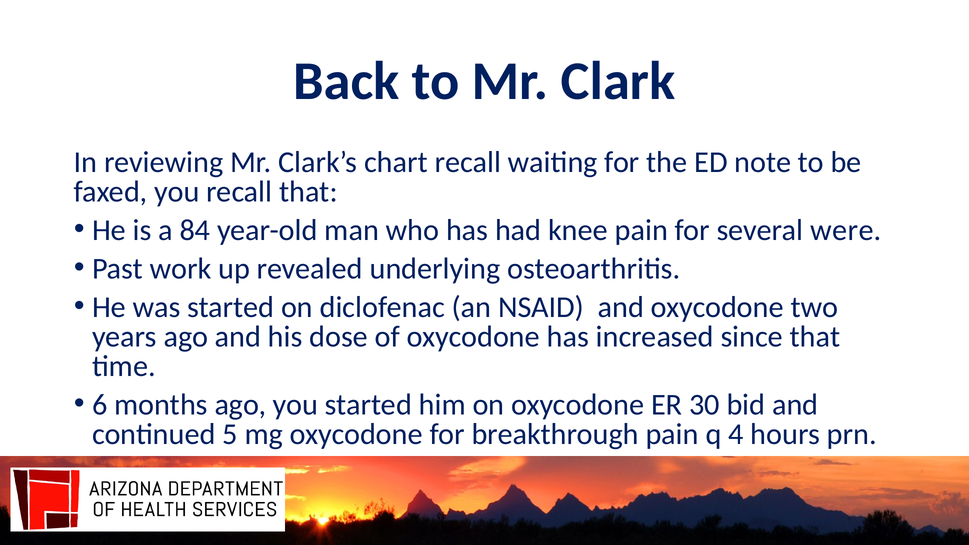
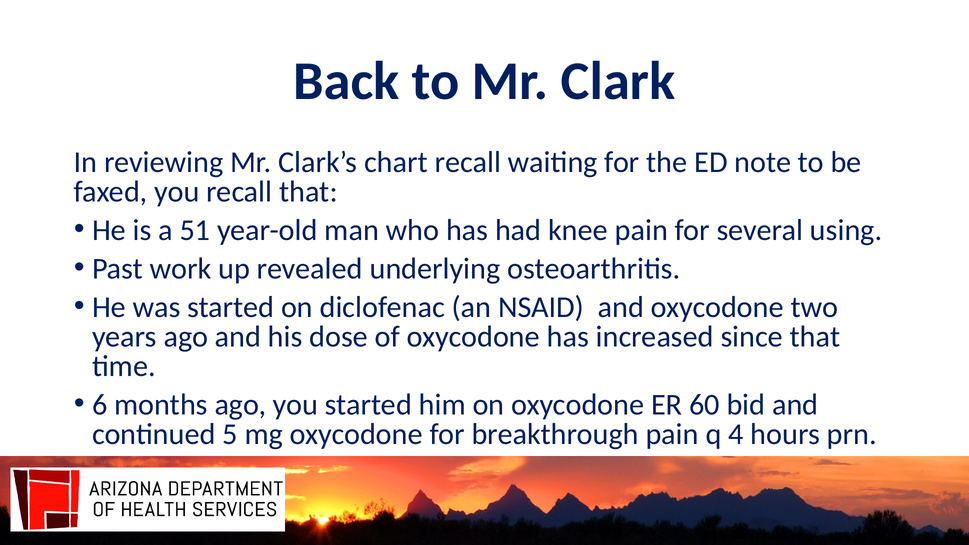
84: 84 -> 51
were: were -> using
30: 30 -> 60
